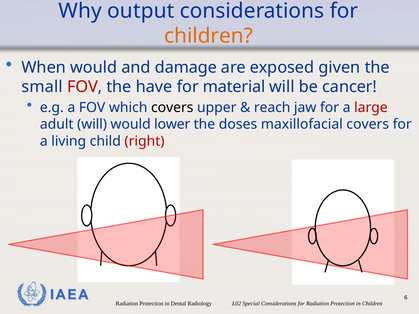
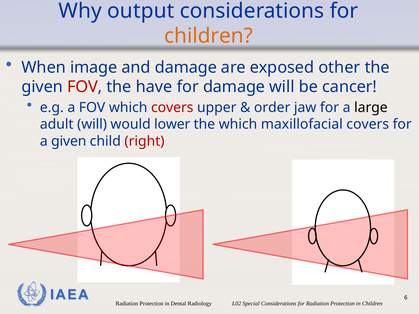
When would: would -> image
given: given -> other
small at (42, 87): small -> given
for material: material -> damage
covers at (172, 108) colour: black -> red
reach: reach -> order
large colour: red -> black
the doses: doses -> which
a living: living -> given
